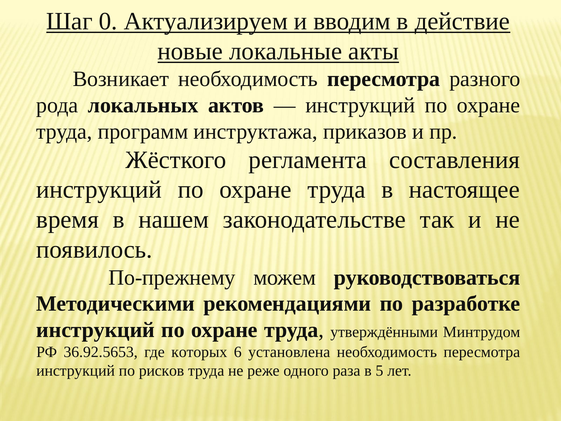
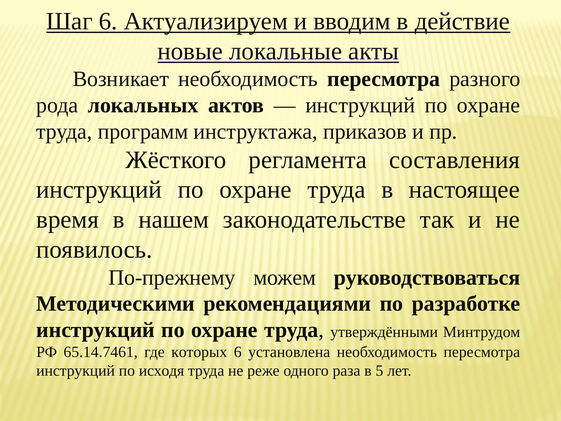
Шаг 0: 0 -> 6
36.92.5653: 36.92.5653 -> 65.14.7461
рисков: рисков -> исходя
